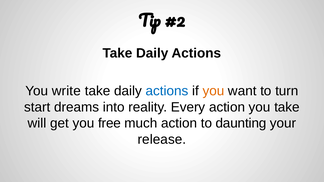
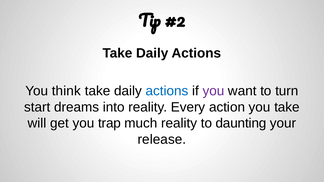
write: write -> think
you at (213, 91) colour: orange -> purple
free: free -> trap
much action: action -> reality
